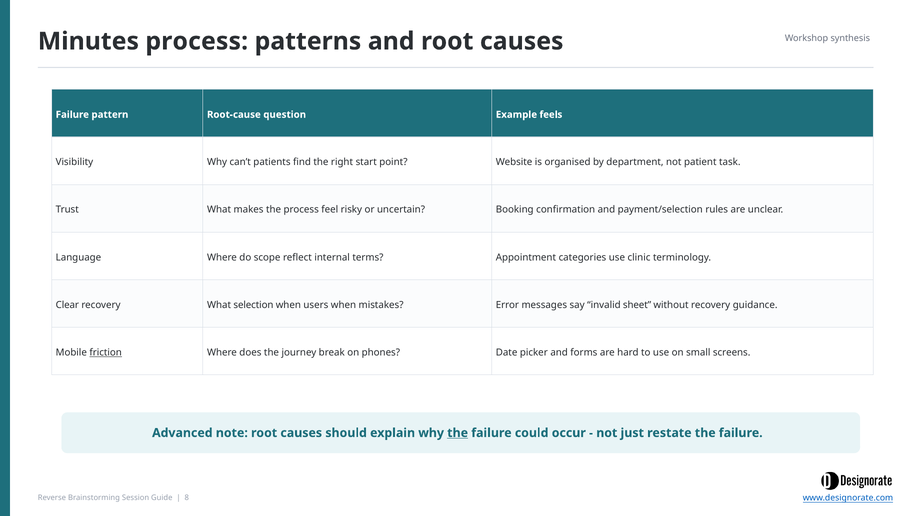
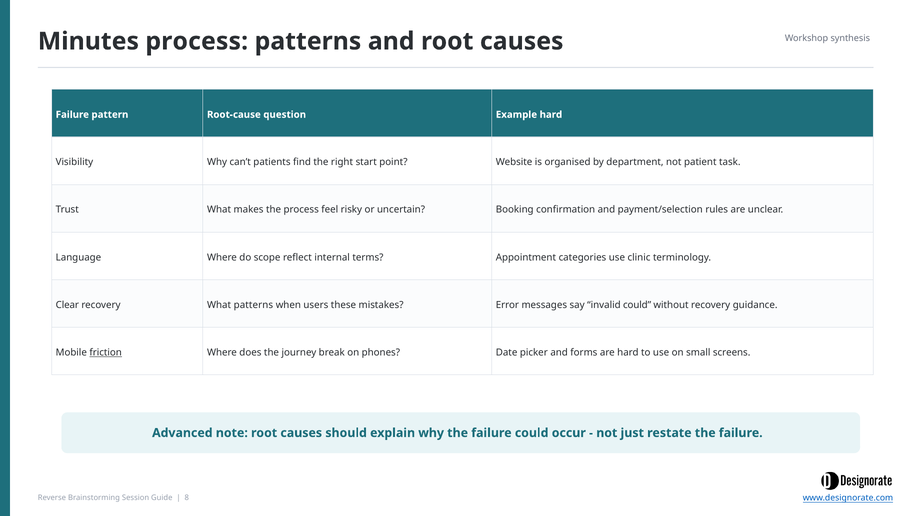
Example feels: feels -> hard
What selection: selection -> patterns
users when: when -> these
invalid sheet: sheet -> could
the at (458, 433) underline: present -> none
